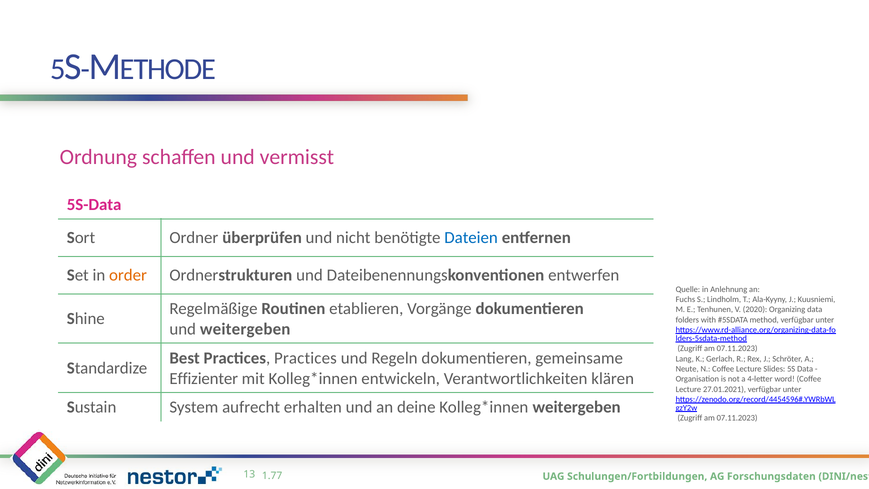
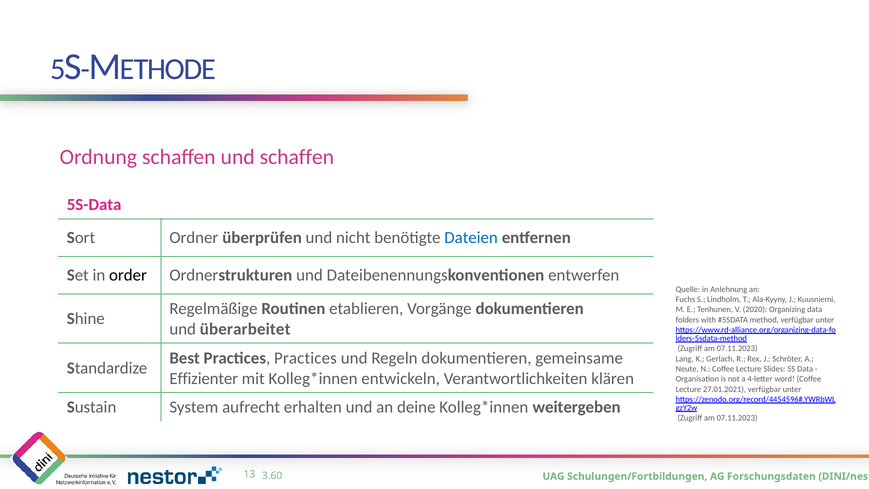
und vermisst: vermisst -> schaffen
order colour: orange -> black
und weitergeben: weitergeben -> überarbeitet
1.77: 1.77 -> 3.60
